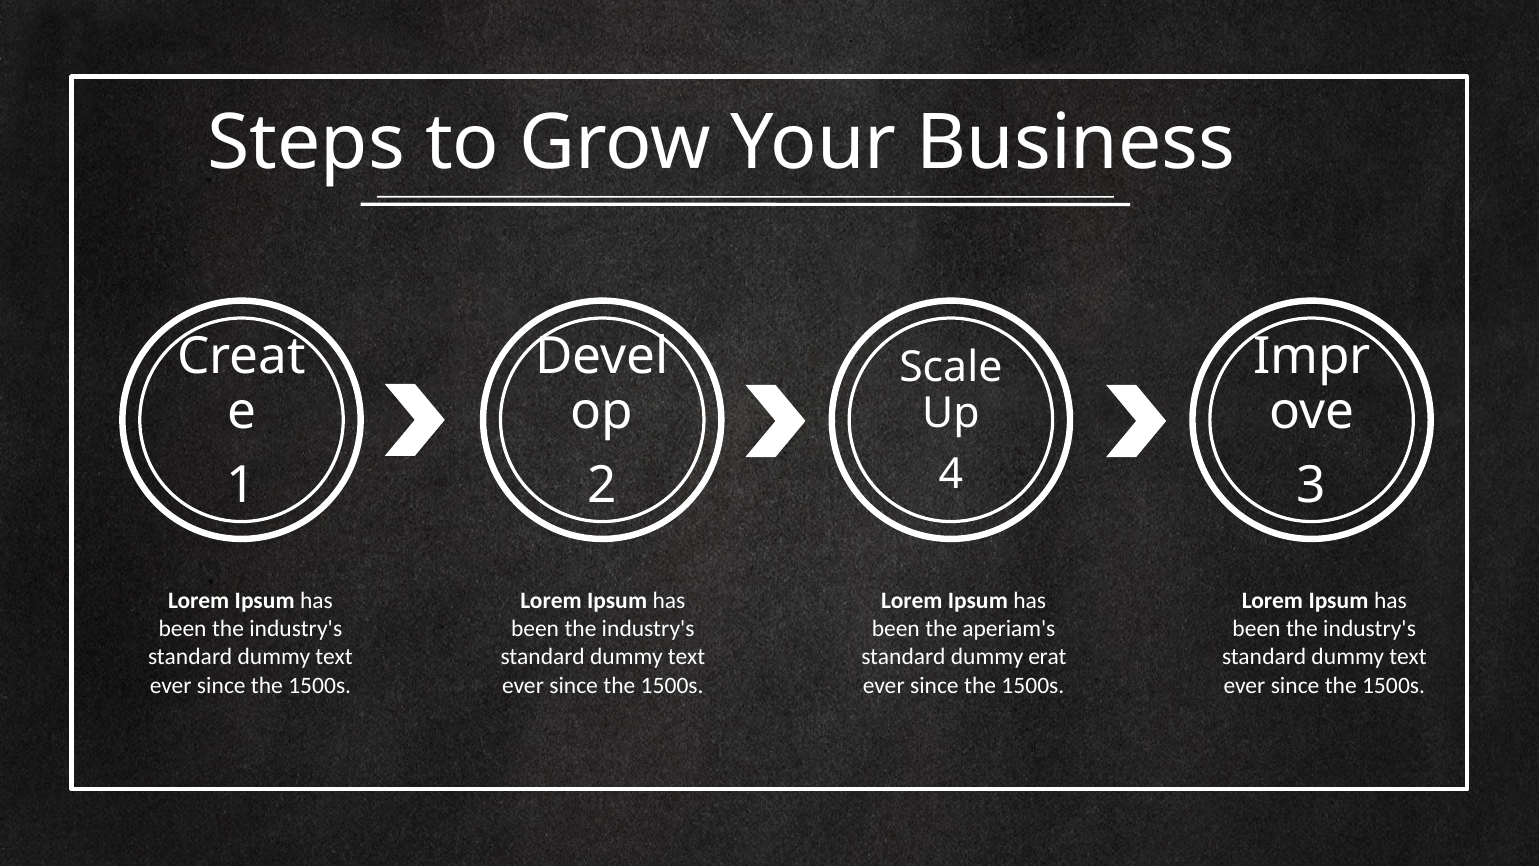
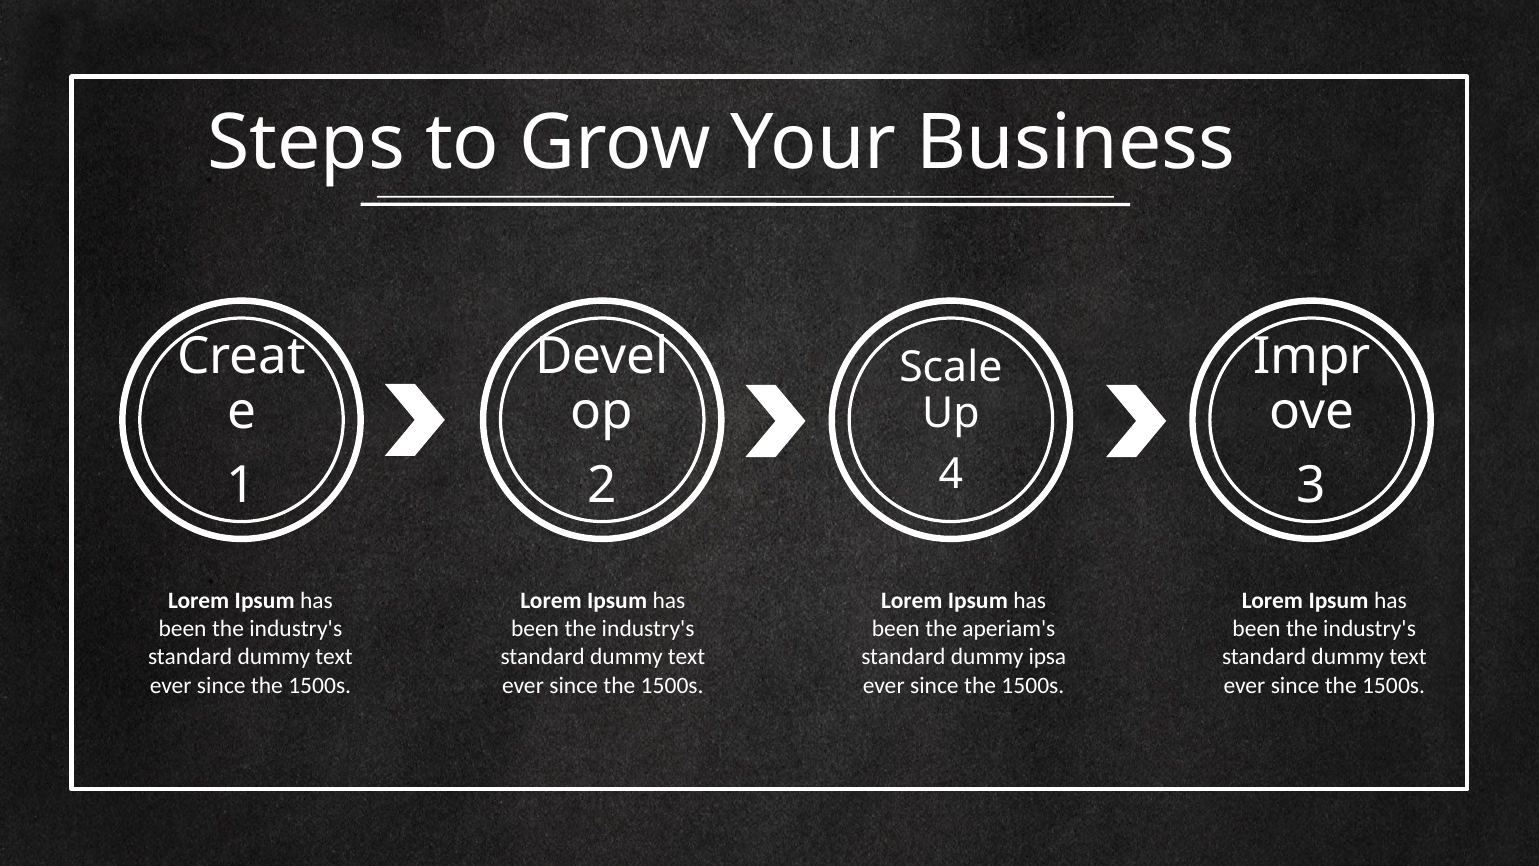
erat: erat -> ipsa
